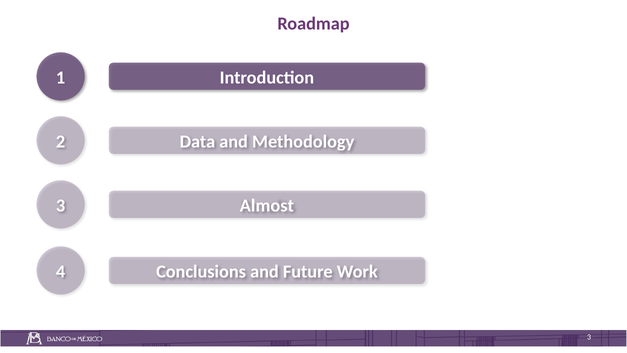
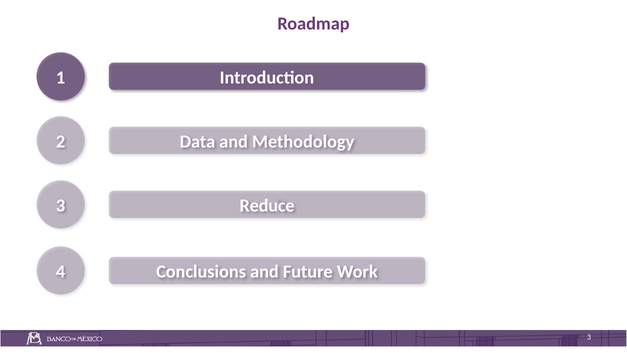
Almost: Almost -> Reduce
